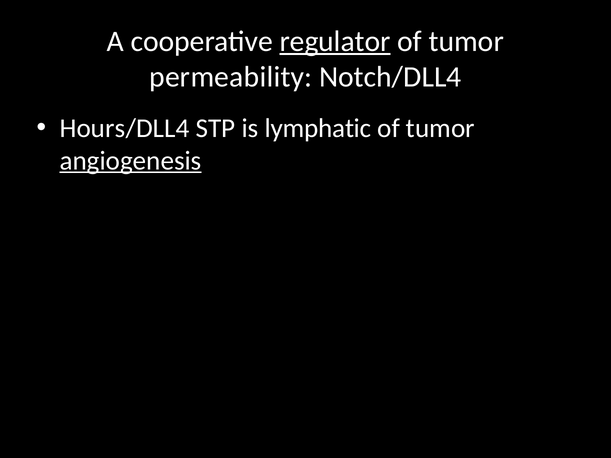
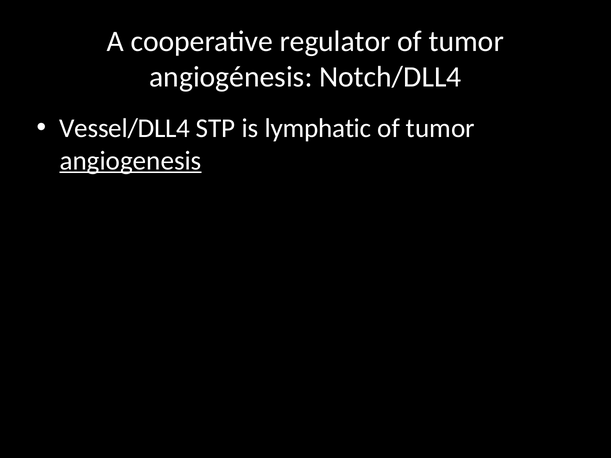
regulator underline: present -> none
permeability: permeability -> angiogénesis
Hours/DLL4: Hours/DLL4 -> Vessel/DLL4
